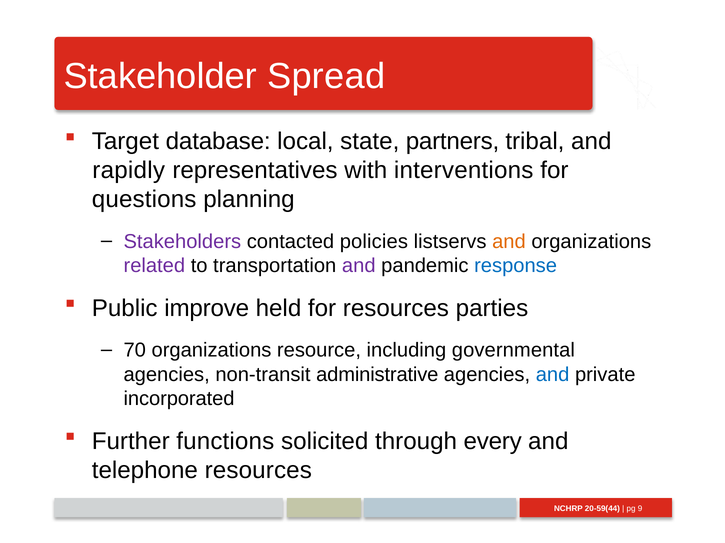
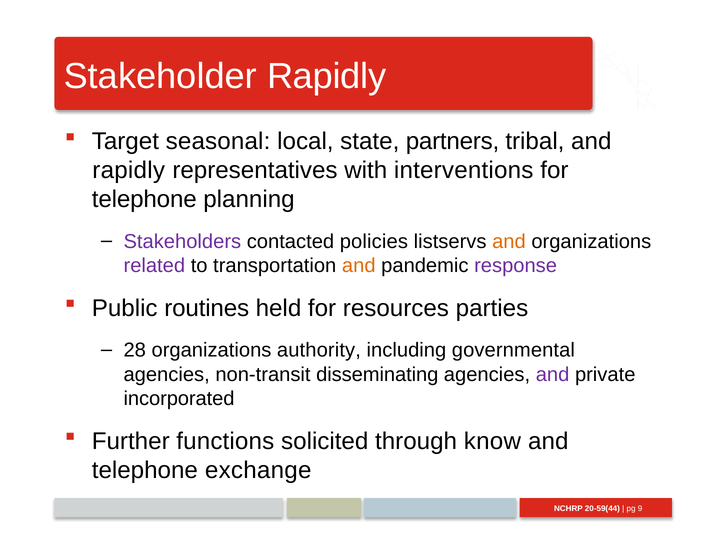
Stakeholder Spread: Spread -> Rapidly
database: database -> seasonal
questions at (144, 200): questions -> telephone
and at (359, 266) colour: purple -> orange
response colour: blue -> purple
improve: improve -> routines
70: 70 -> 28
resource: resource -> authority
administrative: administrative -> disseminating
and at (553, 375) colour: blue -> purple
every: every -> know
telephone resources: resources -> exchange
